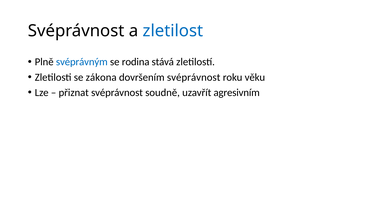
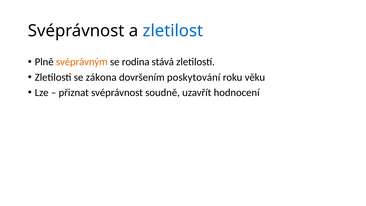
svéprávným colour: blue -> orange
dovršením svéprávnost: svéprávnost -> poskytování
agresivním: agresivním -> hodnocení
